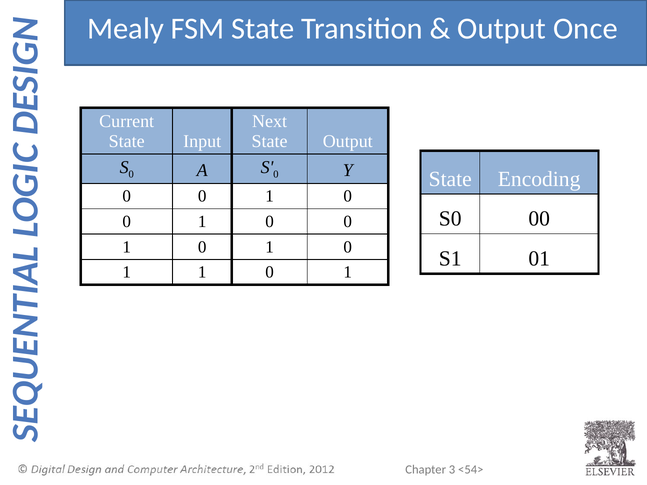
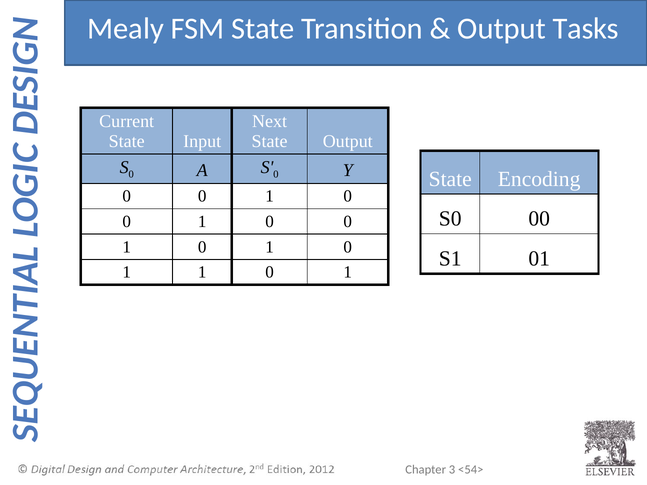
Once: Once -> Tasks
